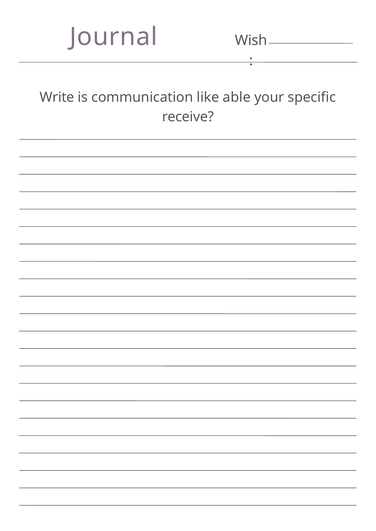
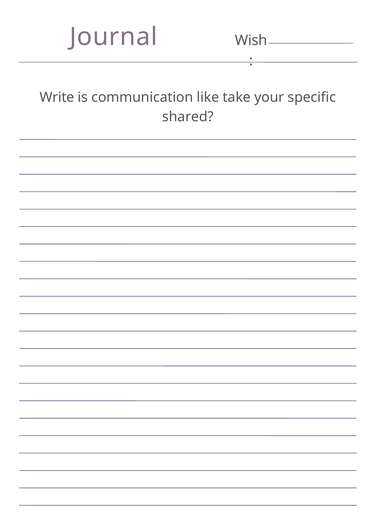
able: able -> take
receive: receive -> shared
